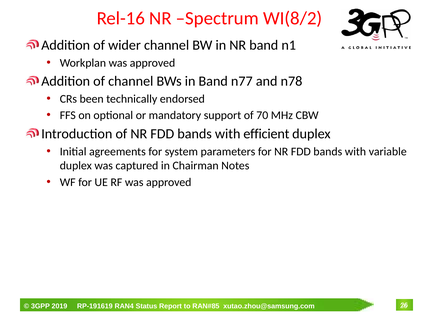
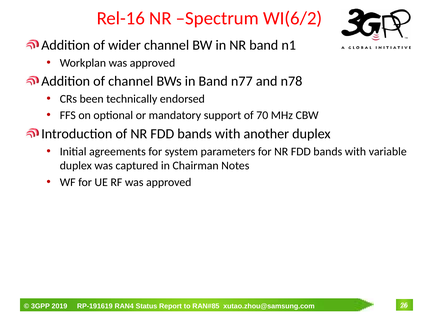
WI(8/2: WI(8/2 -> WI(6/2
efficient: efficient -> another
